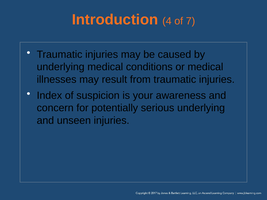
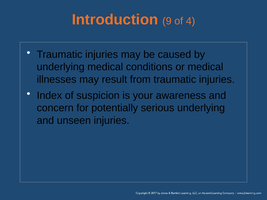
4: 4 -> 9
7: 7 -> 4
